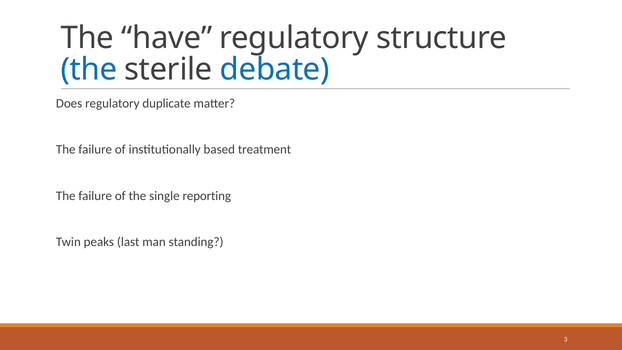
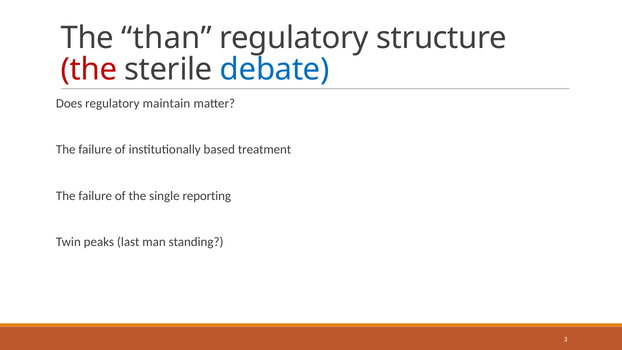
have: have -> than
the at (89, 70) colour: blue -> red
duplicate: duplicate -> maintain
